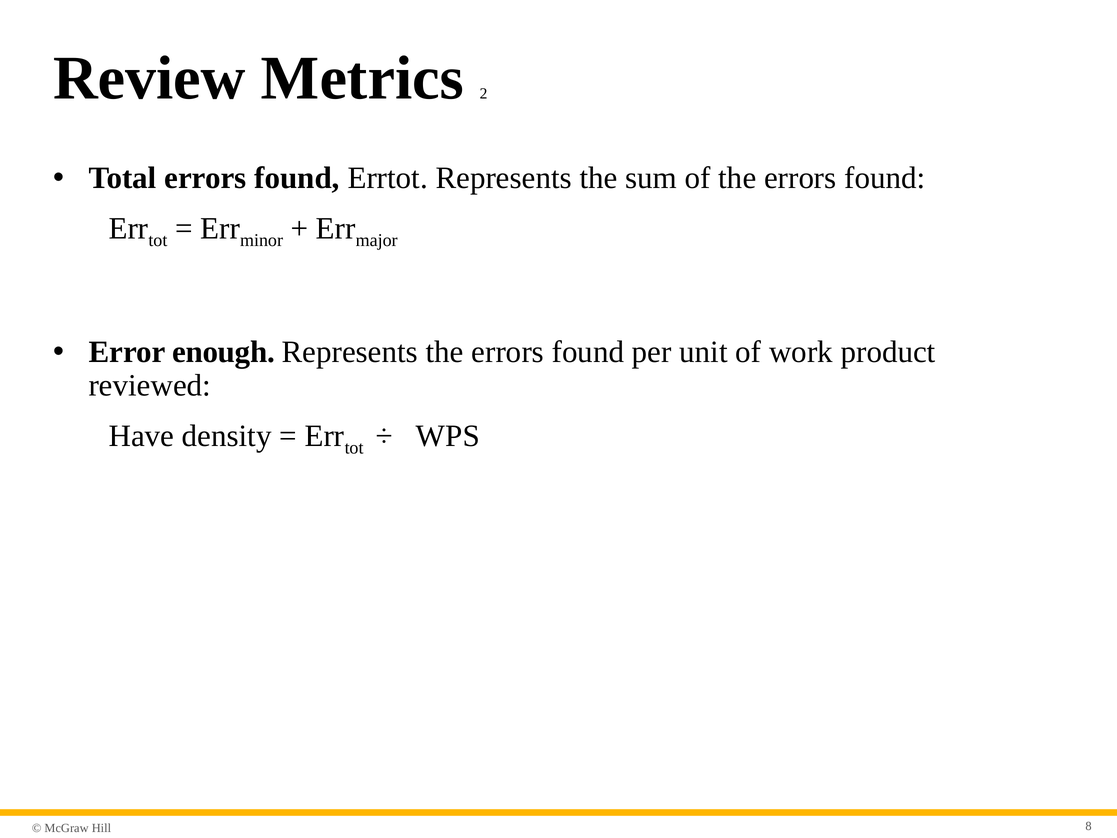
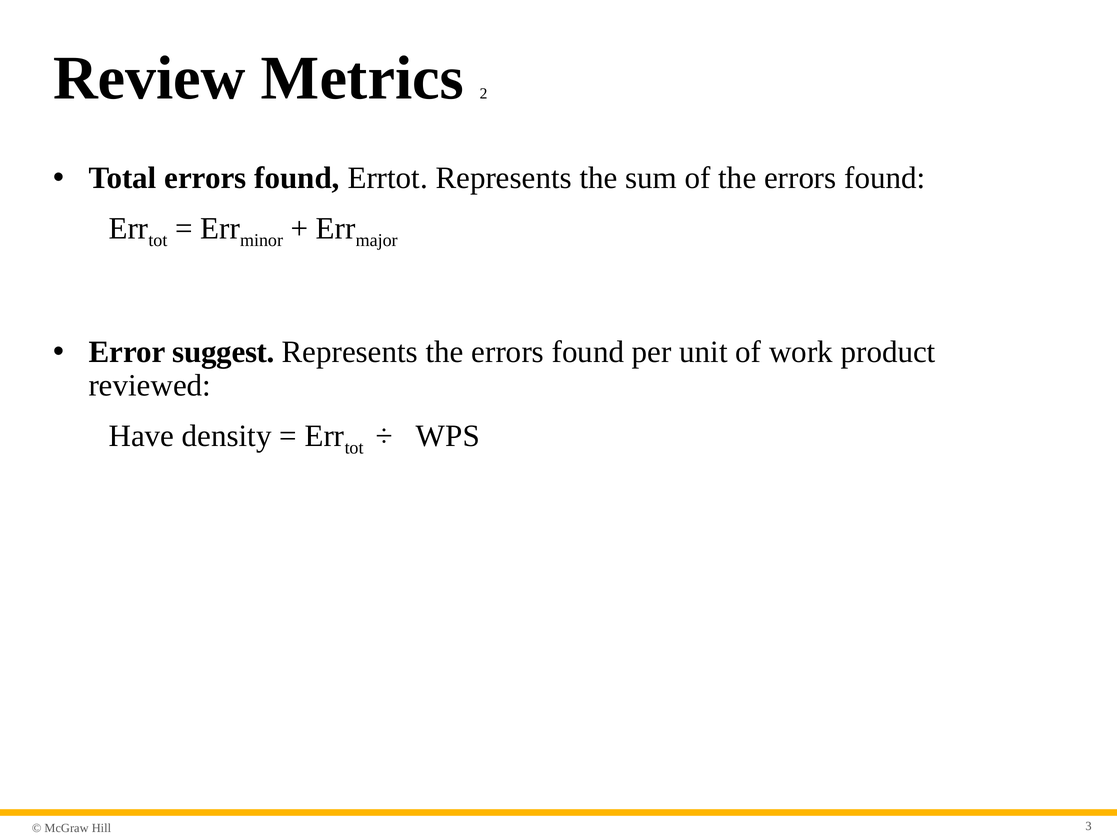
enough: enough -> suggest
8: 8 -> 3
